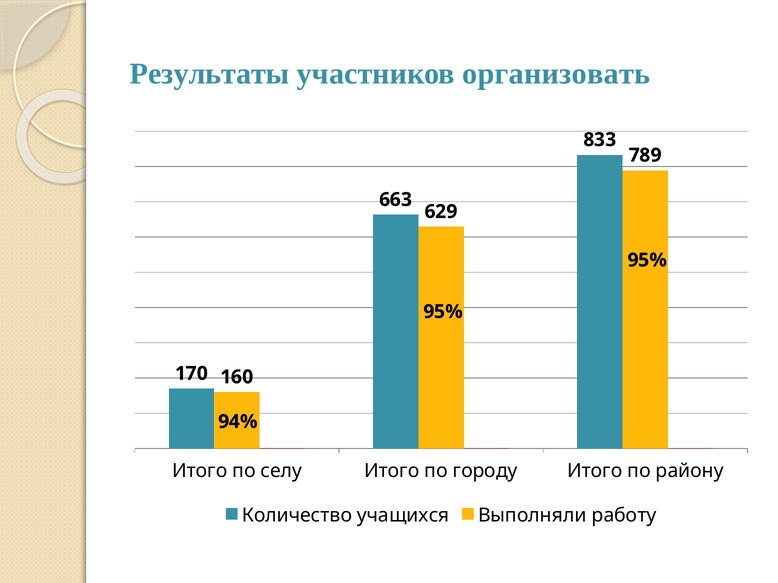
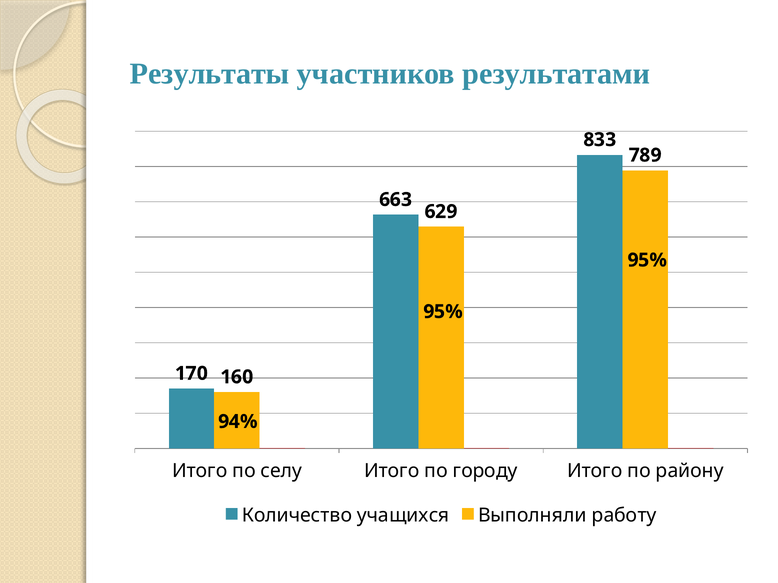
организовать: организовать -> результатами
